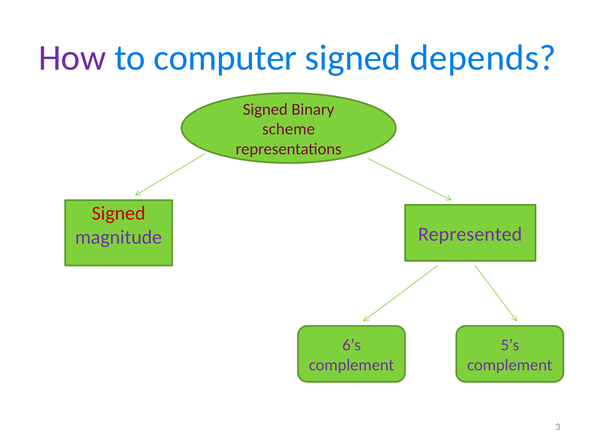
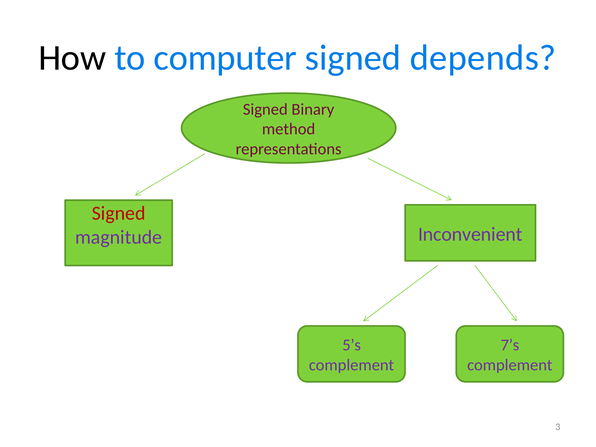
How colour: purple -> black
scheme: scheme -> method
Represented: Represented -> Inconvenient
6’s: 6’s -> 5’s
5’s: 5’s -> 7’s
